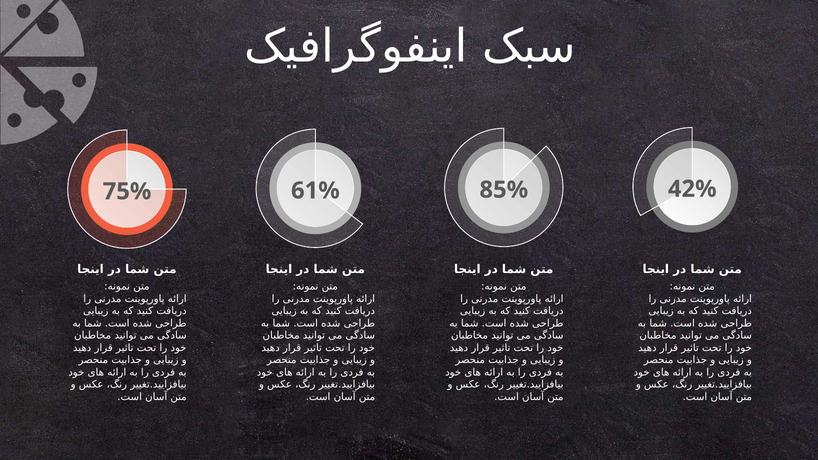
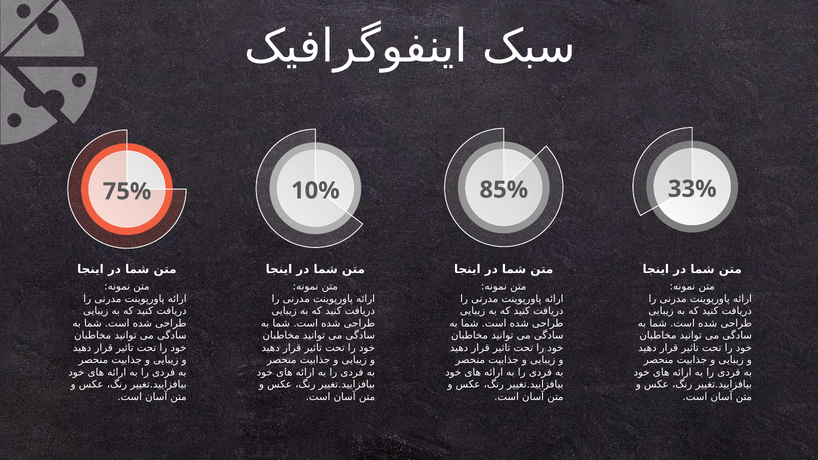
61%: 61% -> 10%
42%: 42% -> 33%
